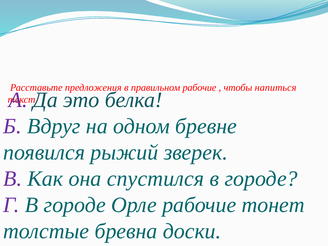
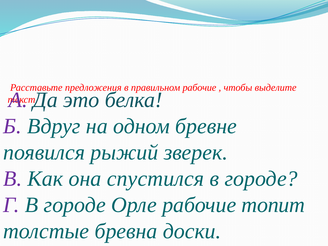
напиться: напиться -> выделите
тонет: тонет -> топит
